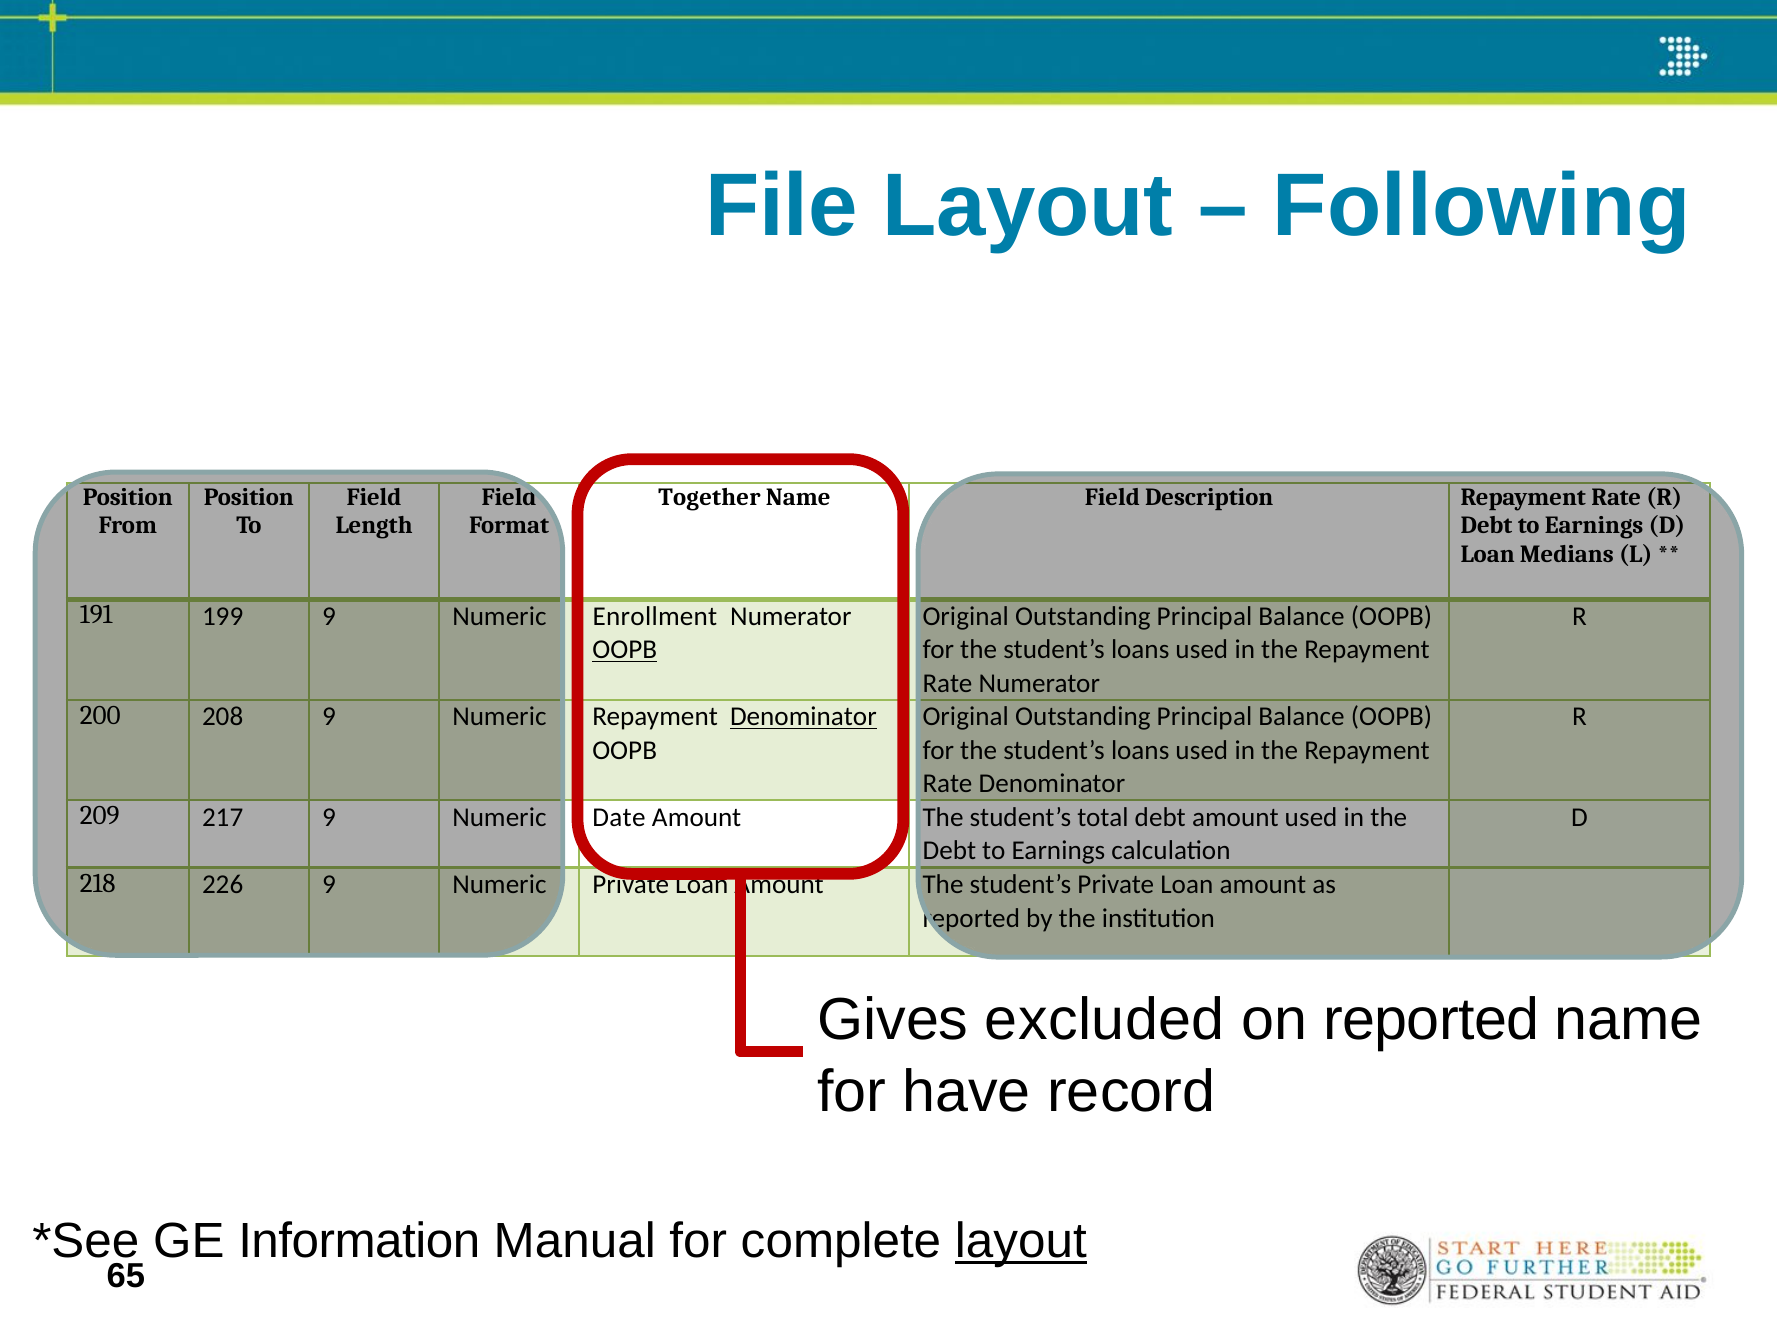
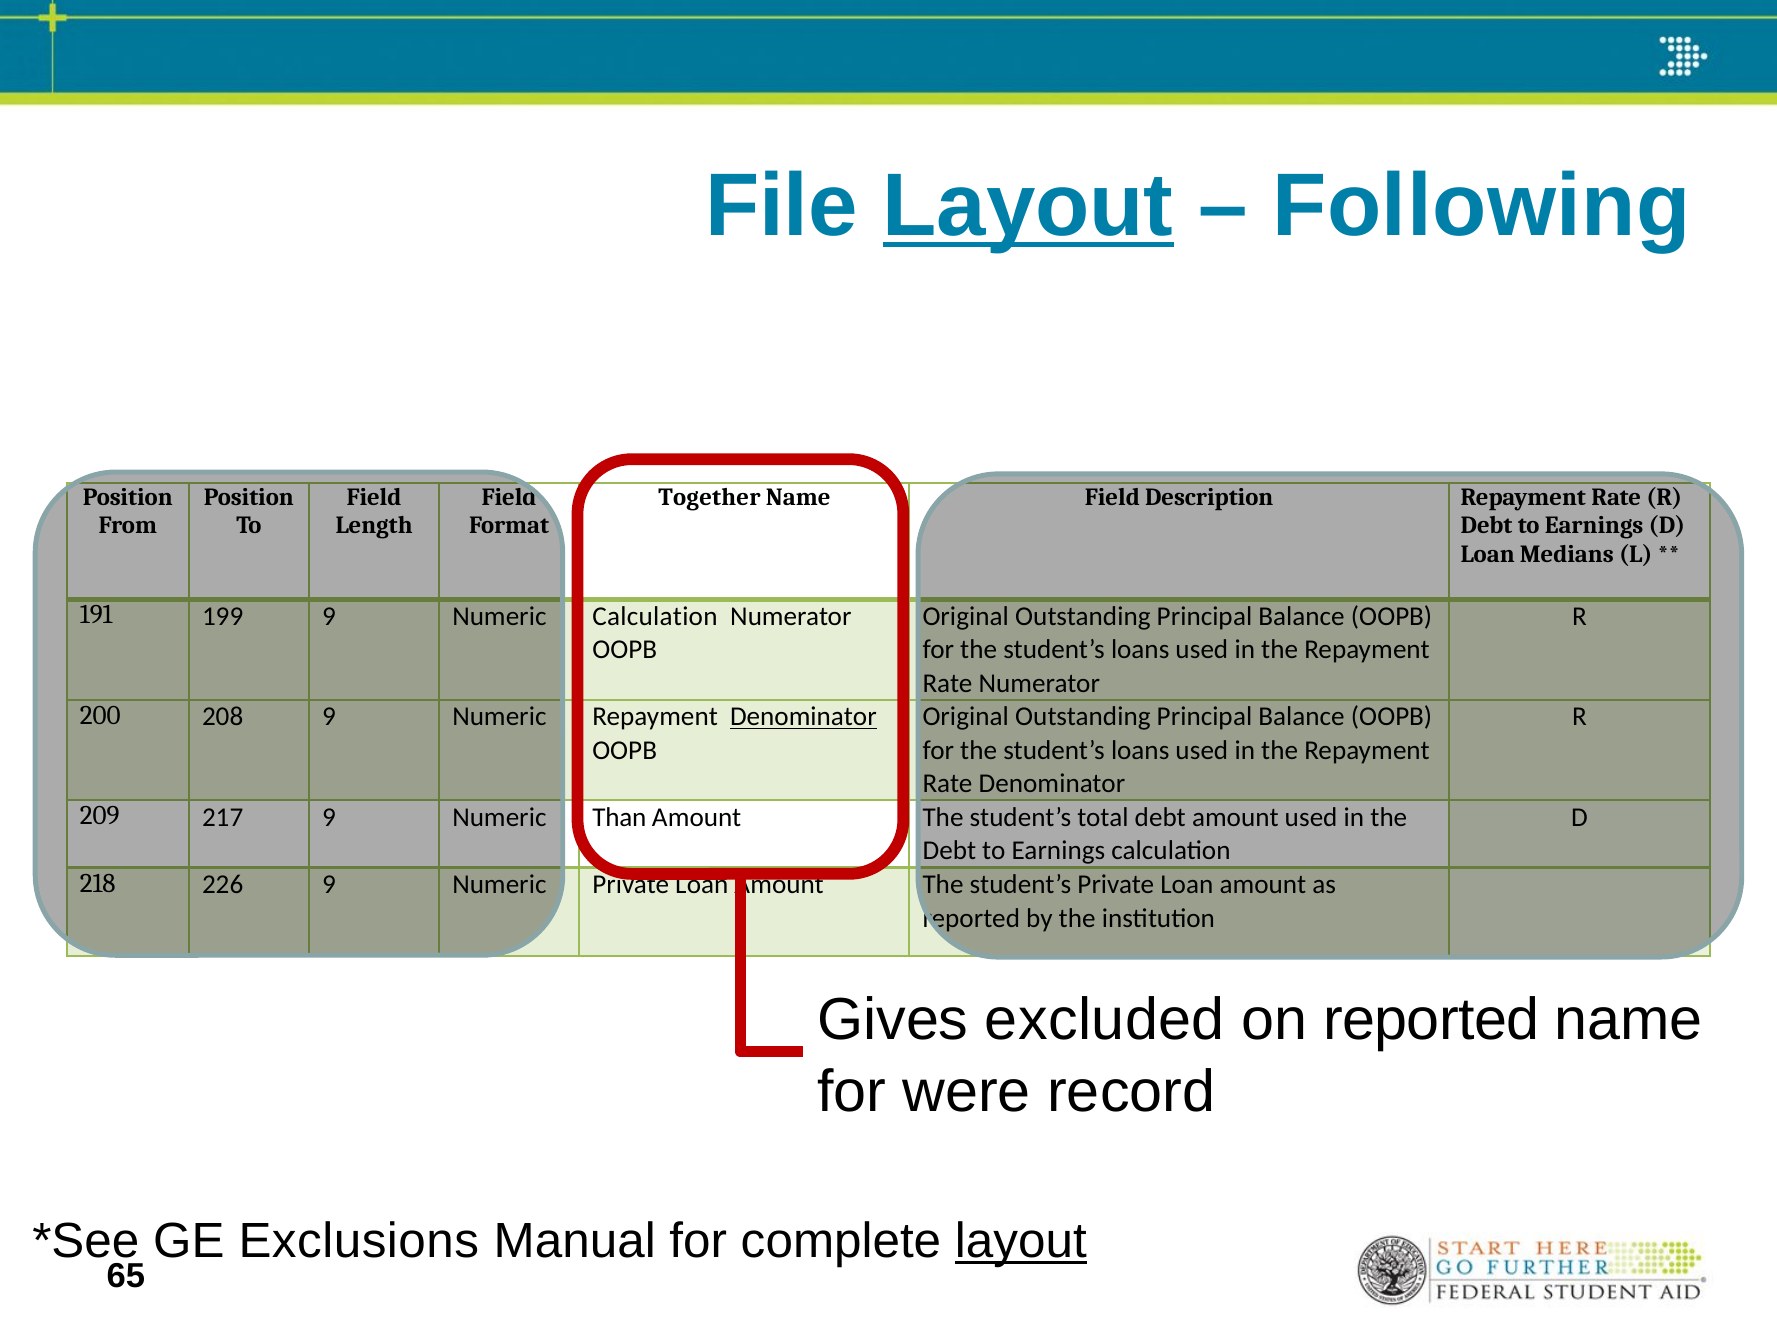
Layout at (1028, 206) underline: none -> present
Enrollment at (655, 616): Enrollment -> Calculation
OOPB at (625, 650) underline: present -> none
Date: Date -> Than
have: have -> were
Information: Information -> Exclusions
